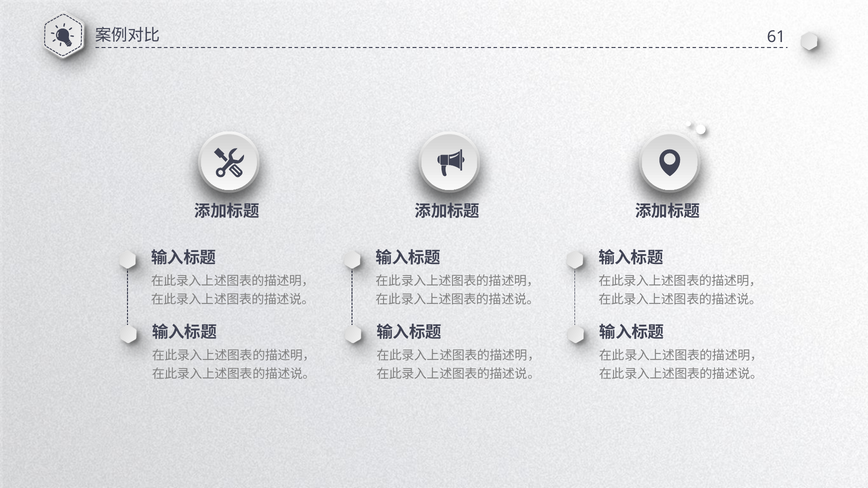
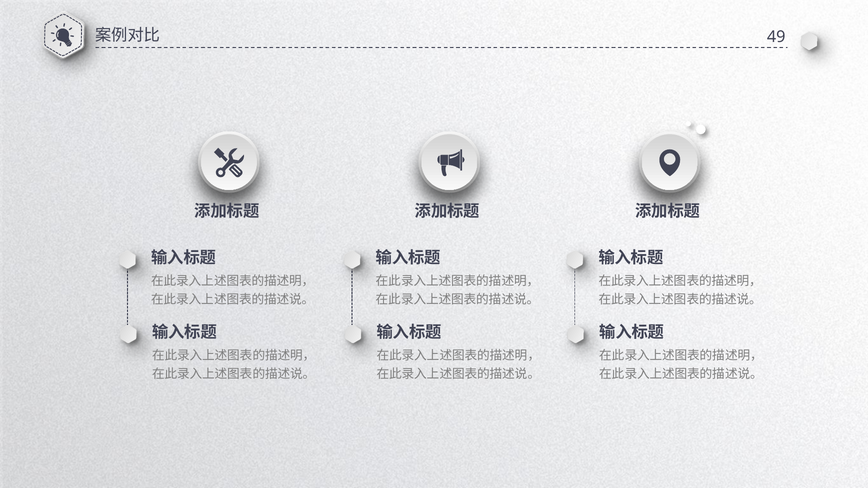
61: 61 -> 49
